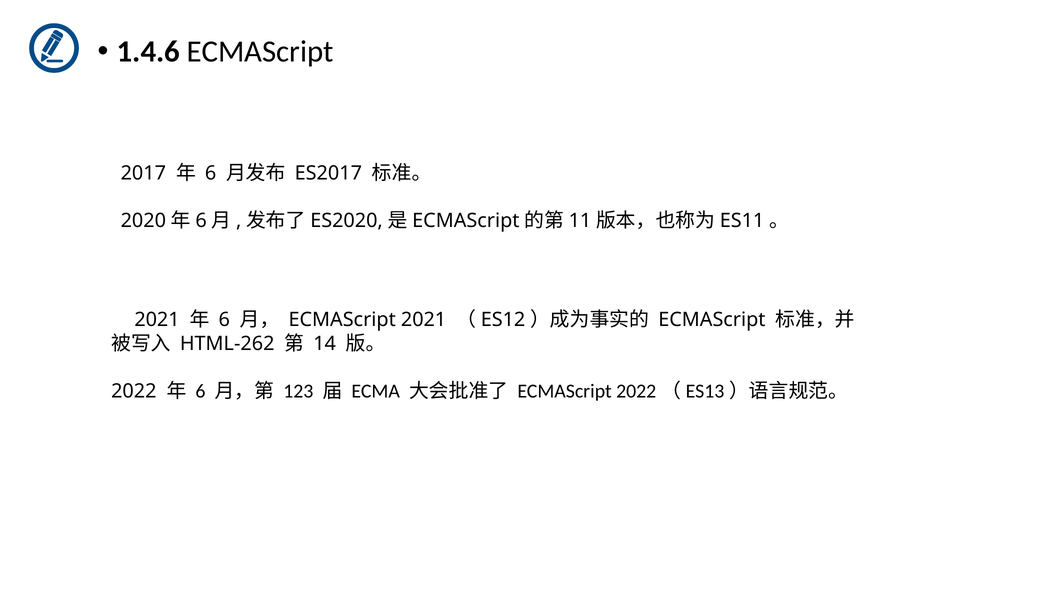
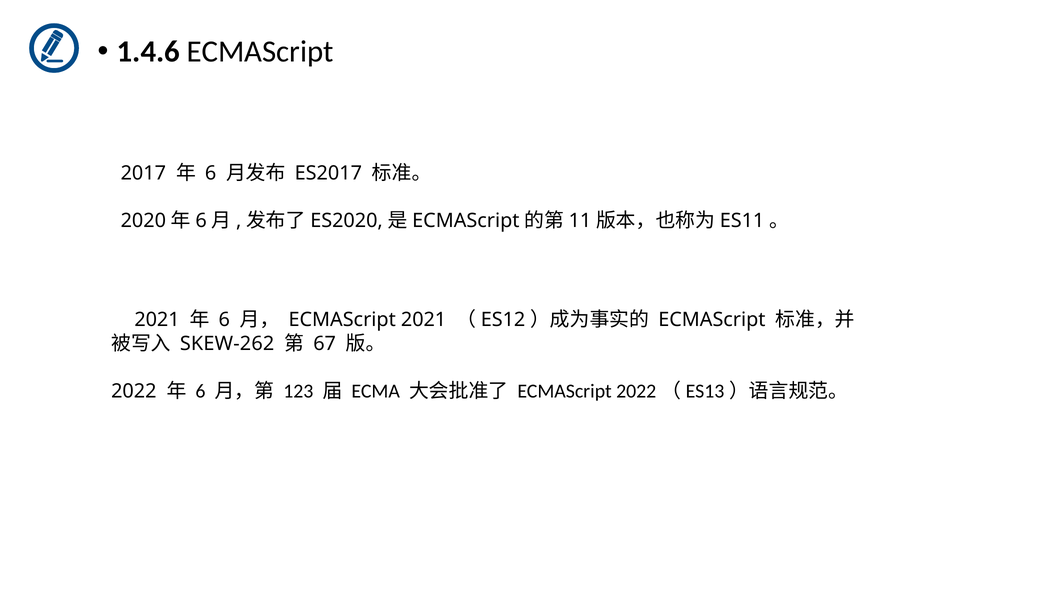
HTML-262: HTML-262 -> SKEW-262
14: 14 -> 67
